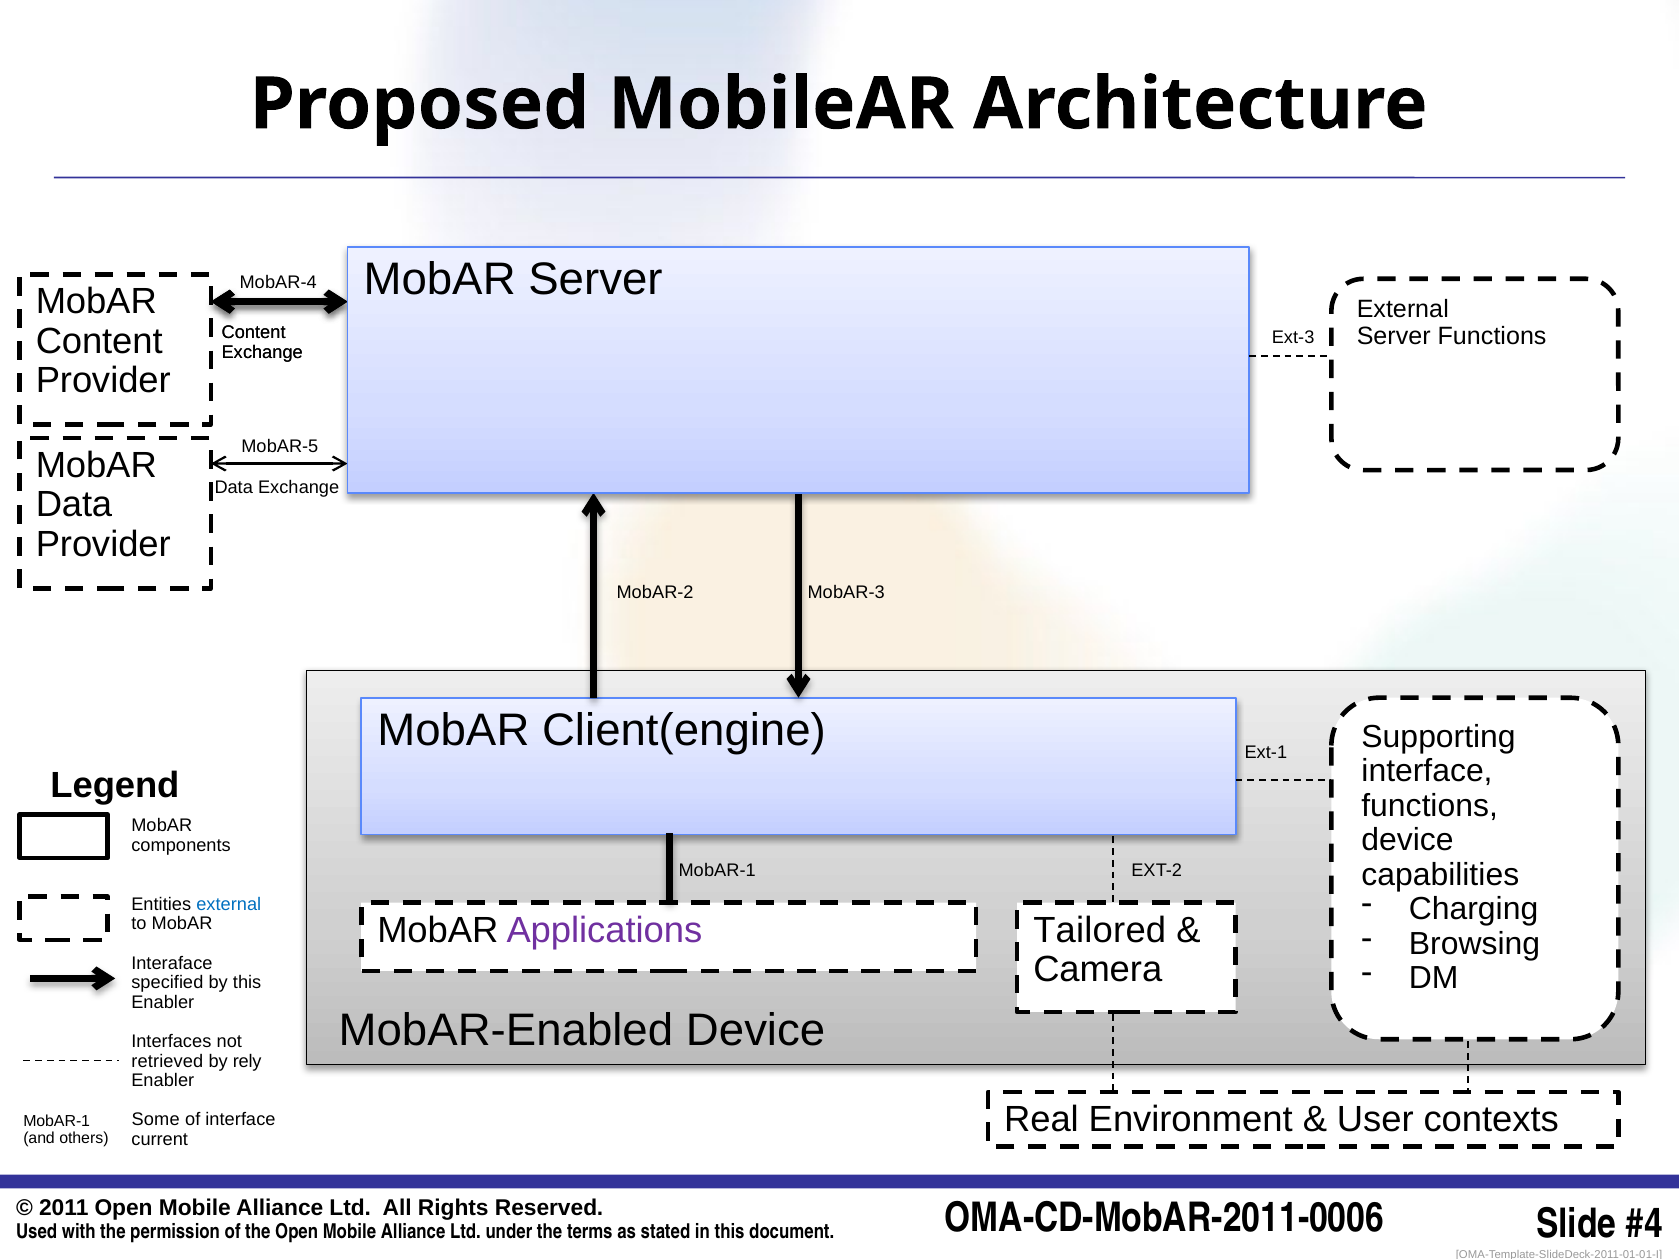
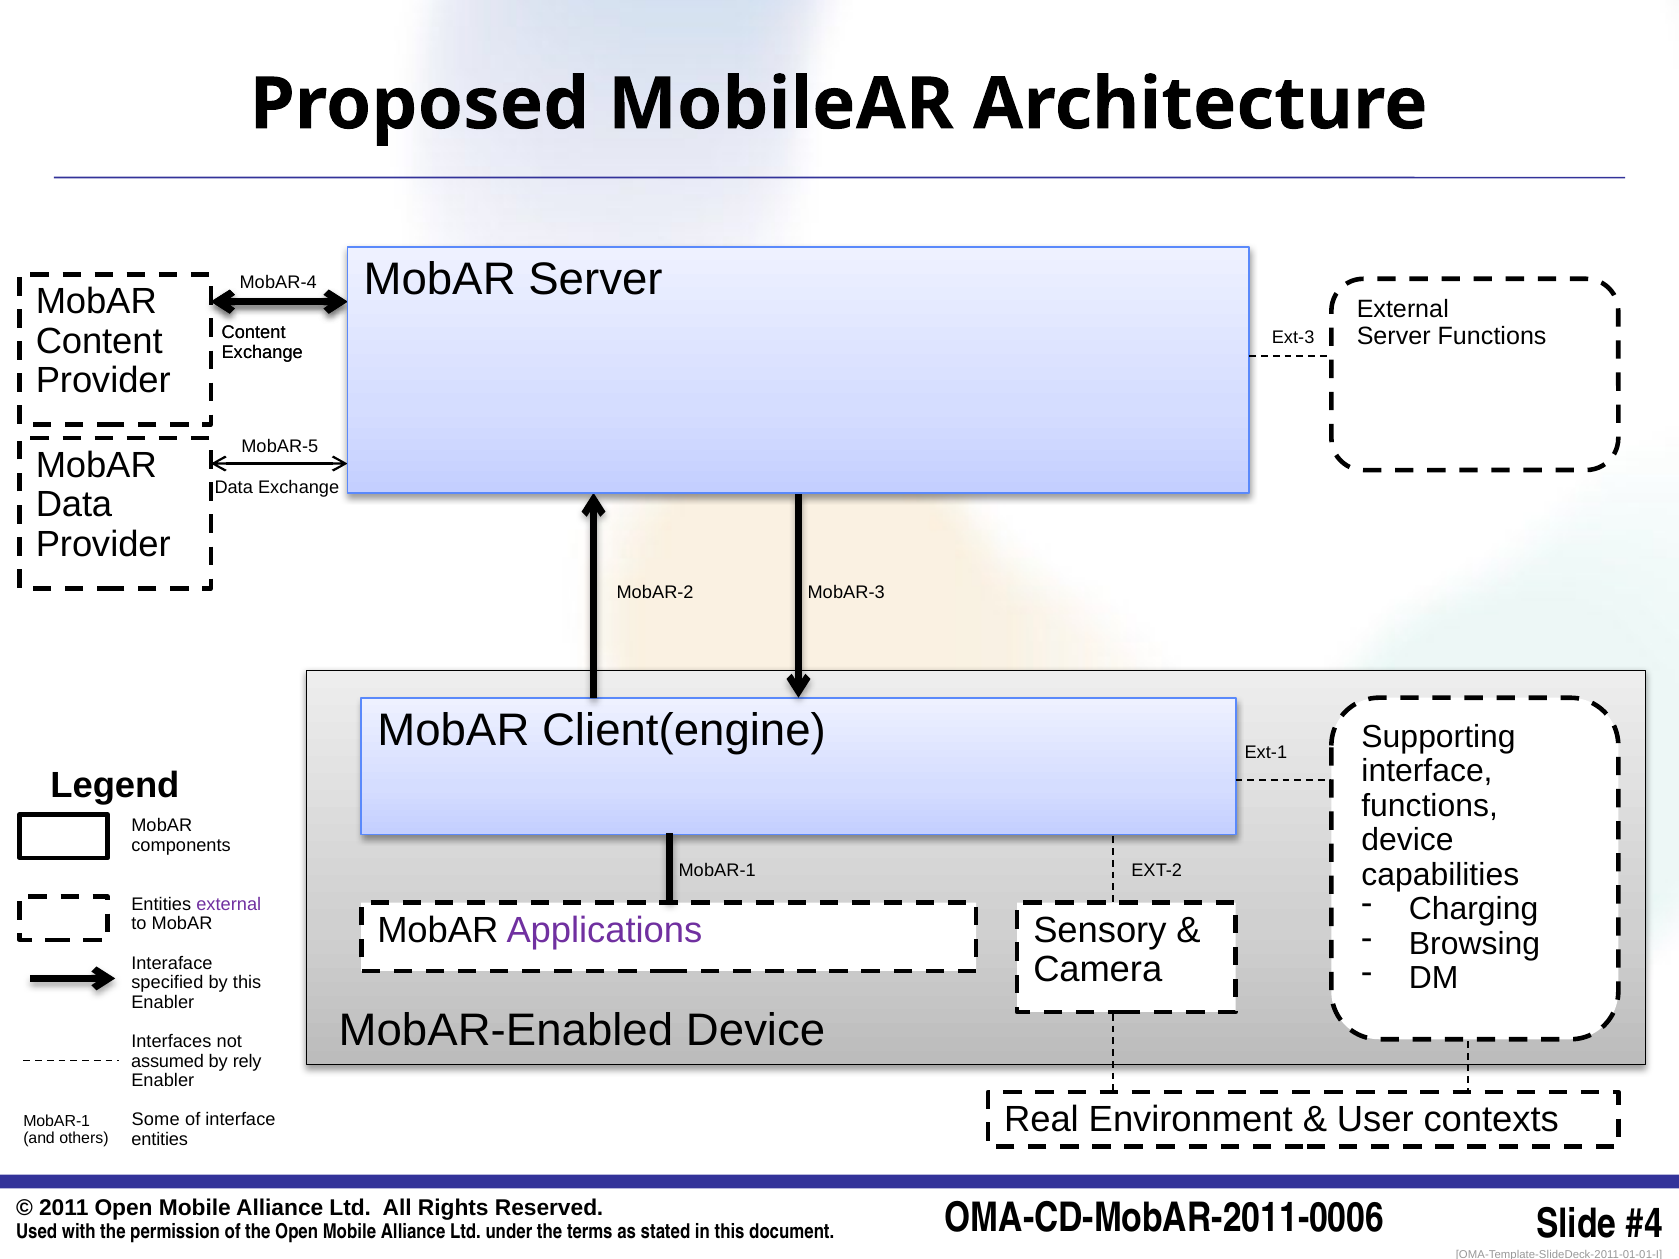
external at (229, 904) colour: blue -> purple
Tailored: Tailored -> Sensory
retrieved: retrieved -> assumed
current at (160, 1140): current -> entities
